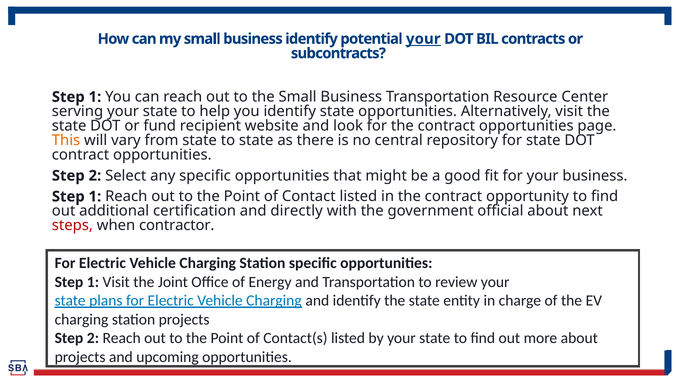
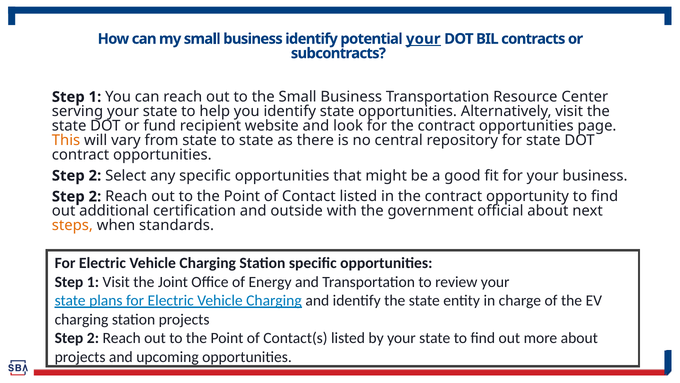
1 at (95, 196): 1 -> 2
directly: directly -> outside
steps colour: red -> orange
contractor: contractor -> standards
